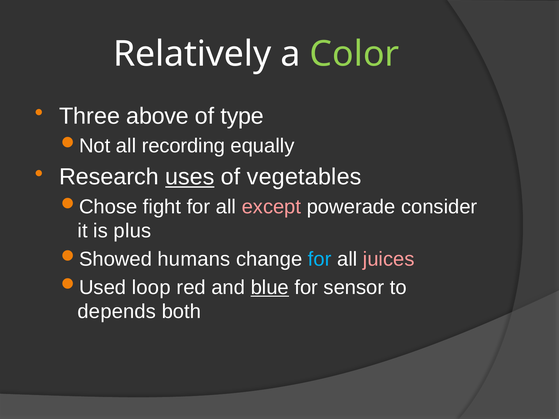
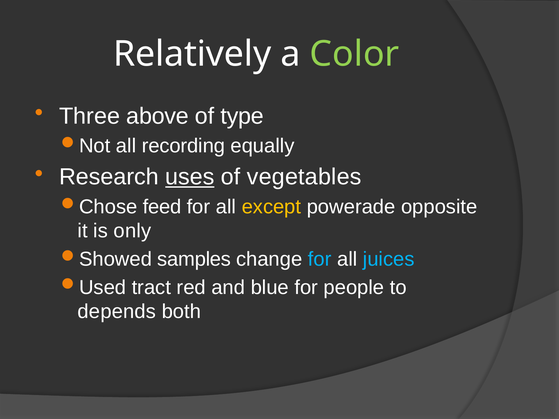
fight: fight -> feed
except colour: pink -> yellow
consider: consider -> opposite
plus: plus -> only
humans: humans -> samples
juices colour: pink -> light blue
loop: loop -> tract
blue underline: present -> none
sensor: sensor -> people
